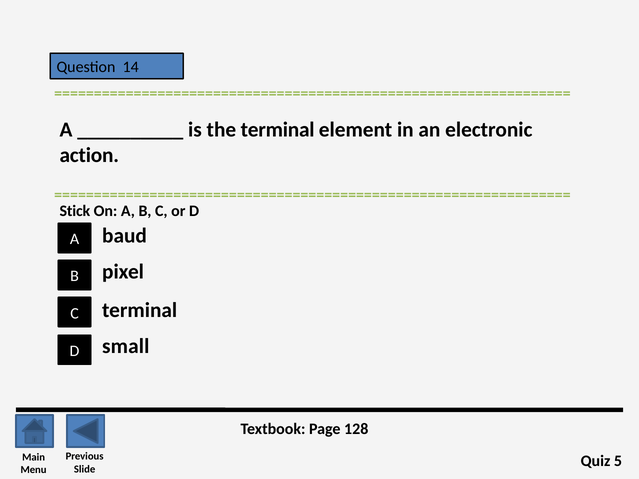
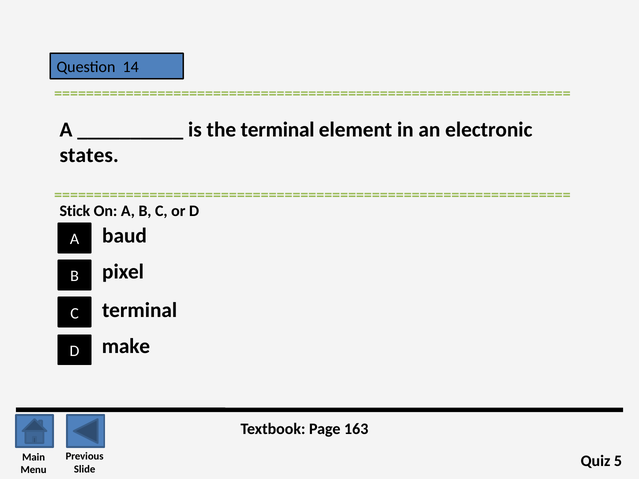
action: action -> states
small: small -> make
128: 128 -> 163
